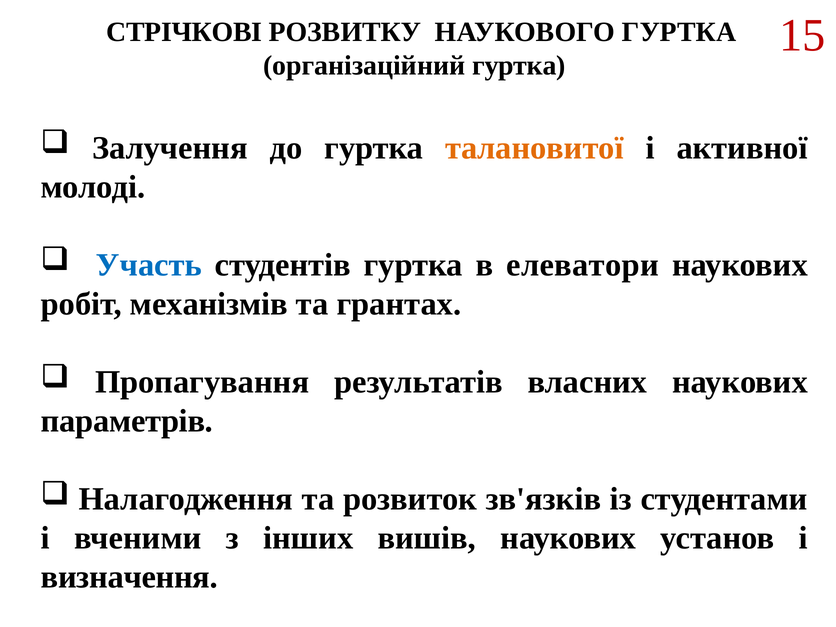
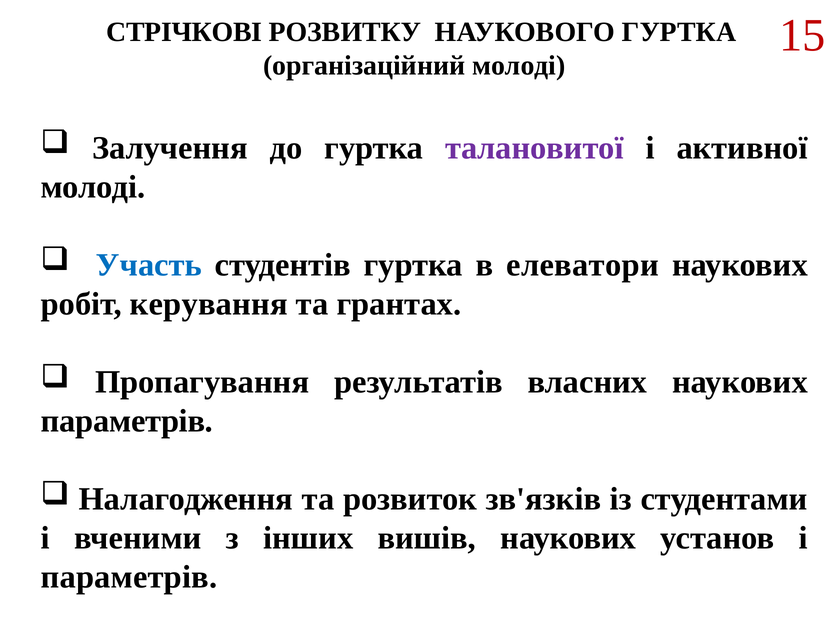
організаційний гуртка: гуртка -> молоді
талановитої colour: orange -> purple
механізмів: механізмів -> керування
визначення at (129, 577): визначення -> параметрів
